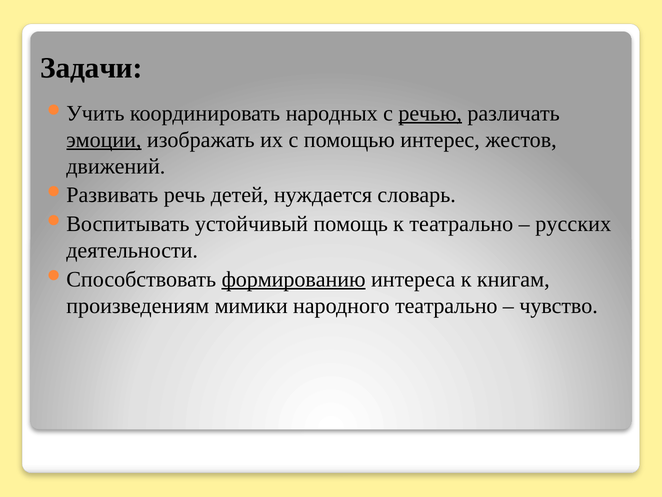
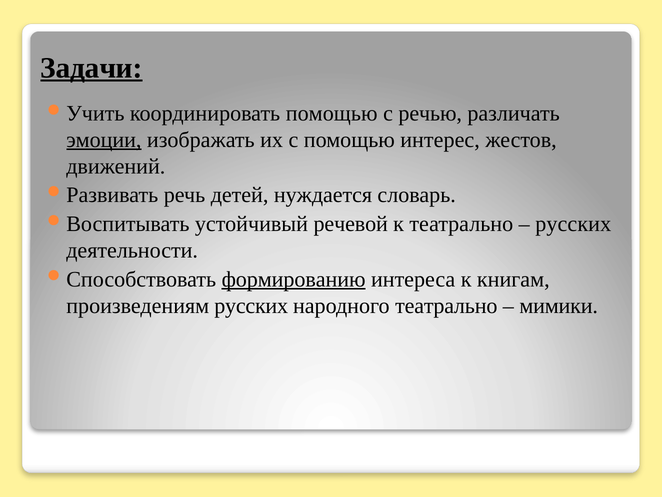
Задачи underline: none -> present
координировать народных: народных -> помощью
речью underline: present -> none
помощь: помощь -> речевой
произведениям мимики: мимики -> русских
чувство: чувство -> мимики
